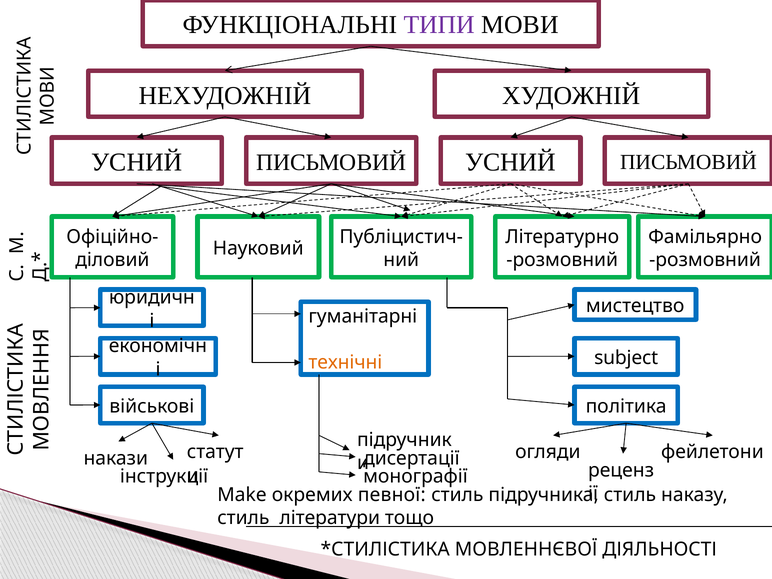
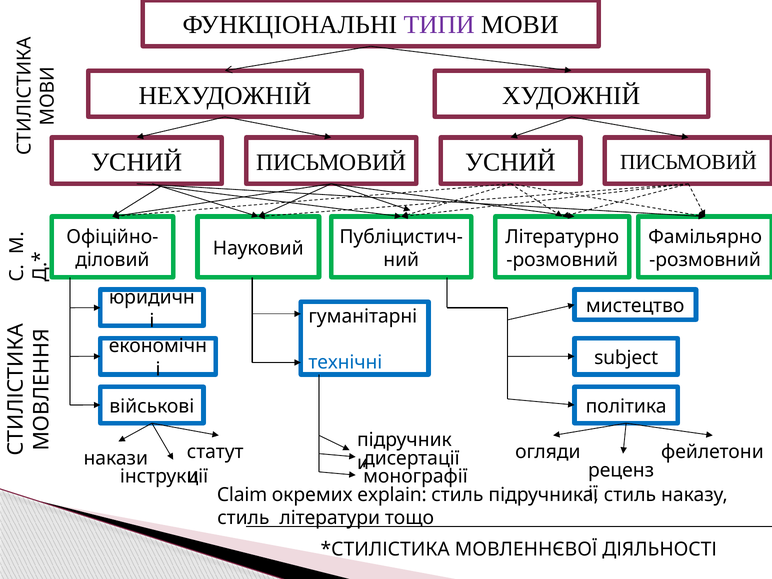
технічні colour: orange -> blue
Make: Make -> Claim
певної: певної -> explain
